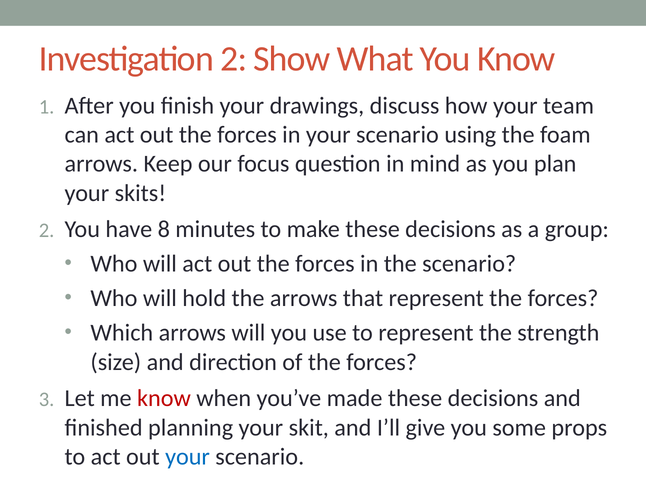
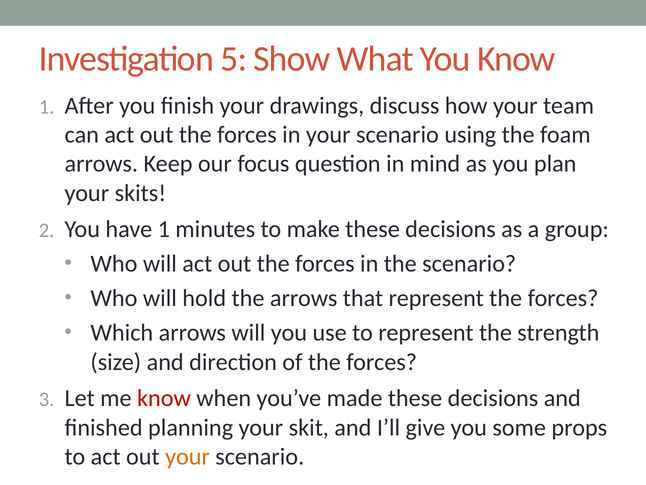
Investigation 2: 2 -> 5
have 8: 8 -> 1
your at (188, 456) colour: blue -> orange
